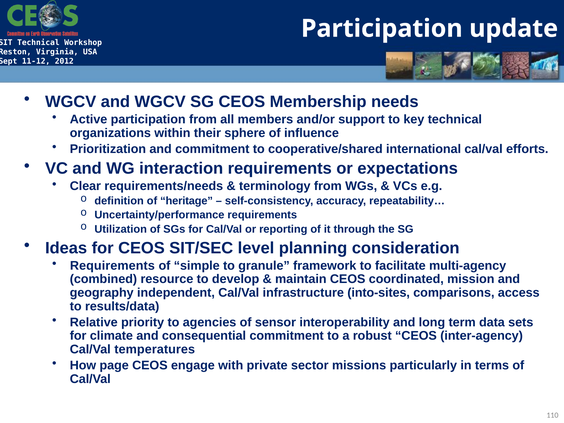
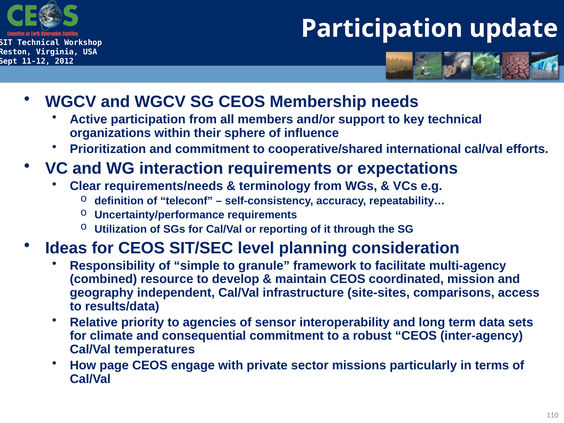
heritage: heritage -> teleconf
Requirements at (112, 266): Requirements -> Responsibility
into-sites: into-sites -> site-sites
